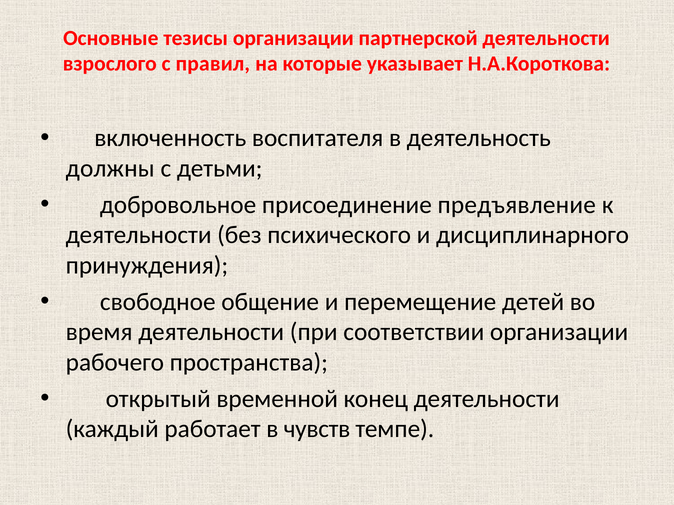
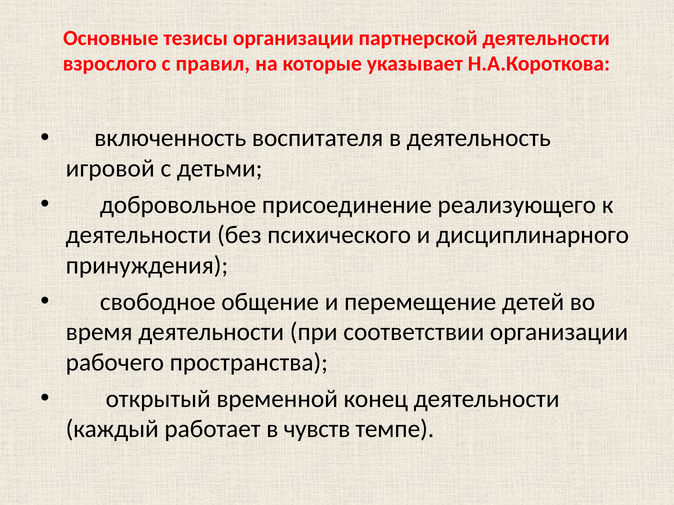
должны: должны -> игровой
предъявление: предъявление -> реализующего
